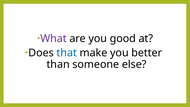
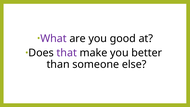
that colour: blue -> purple
